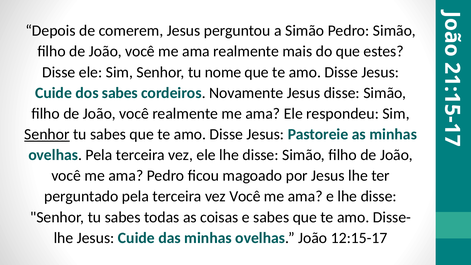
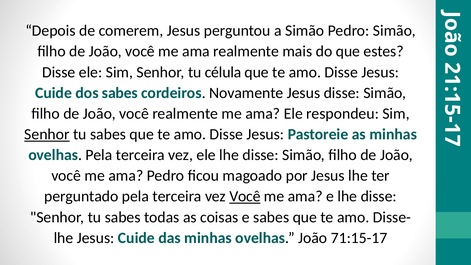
nome: nome -> célula
Você at (245, 196) underline: none -> present
12:15-17: 12:15-17 -> 71:15-17
